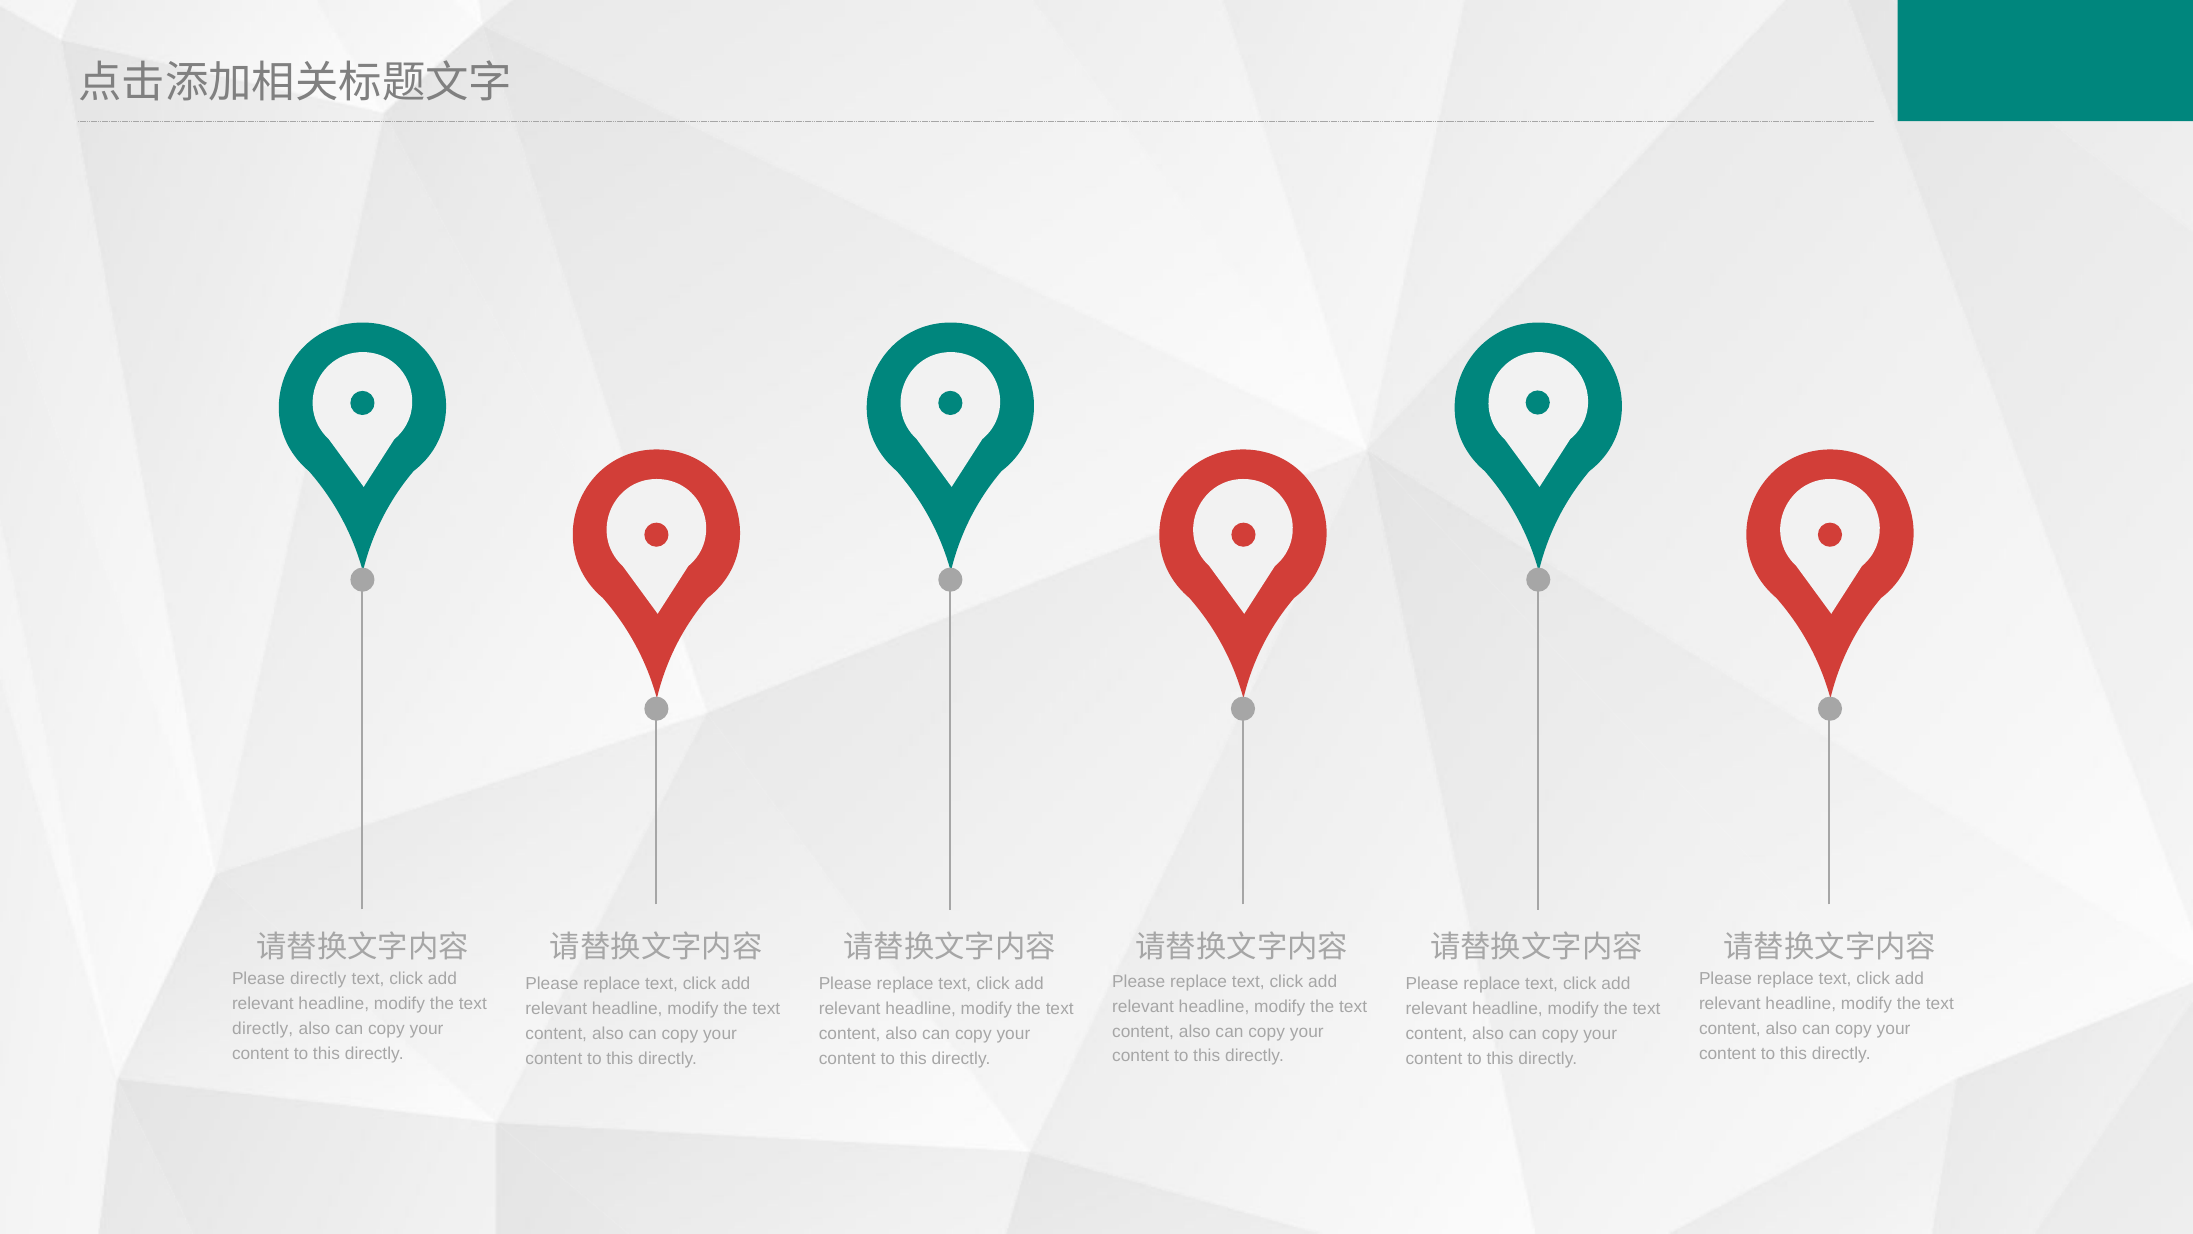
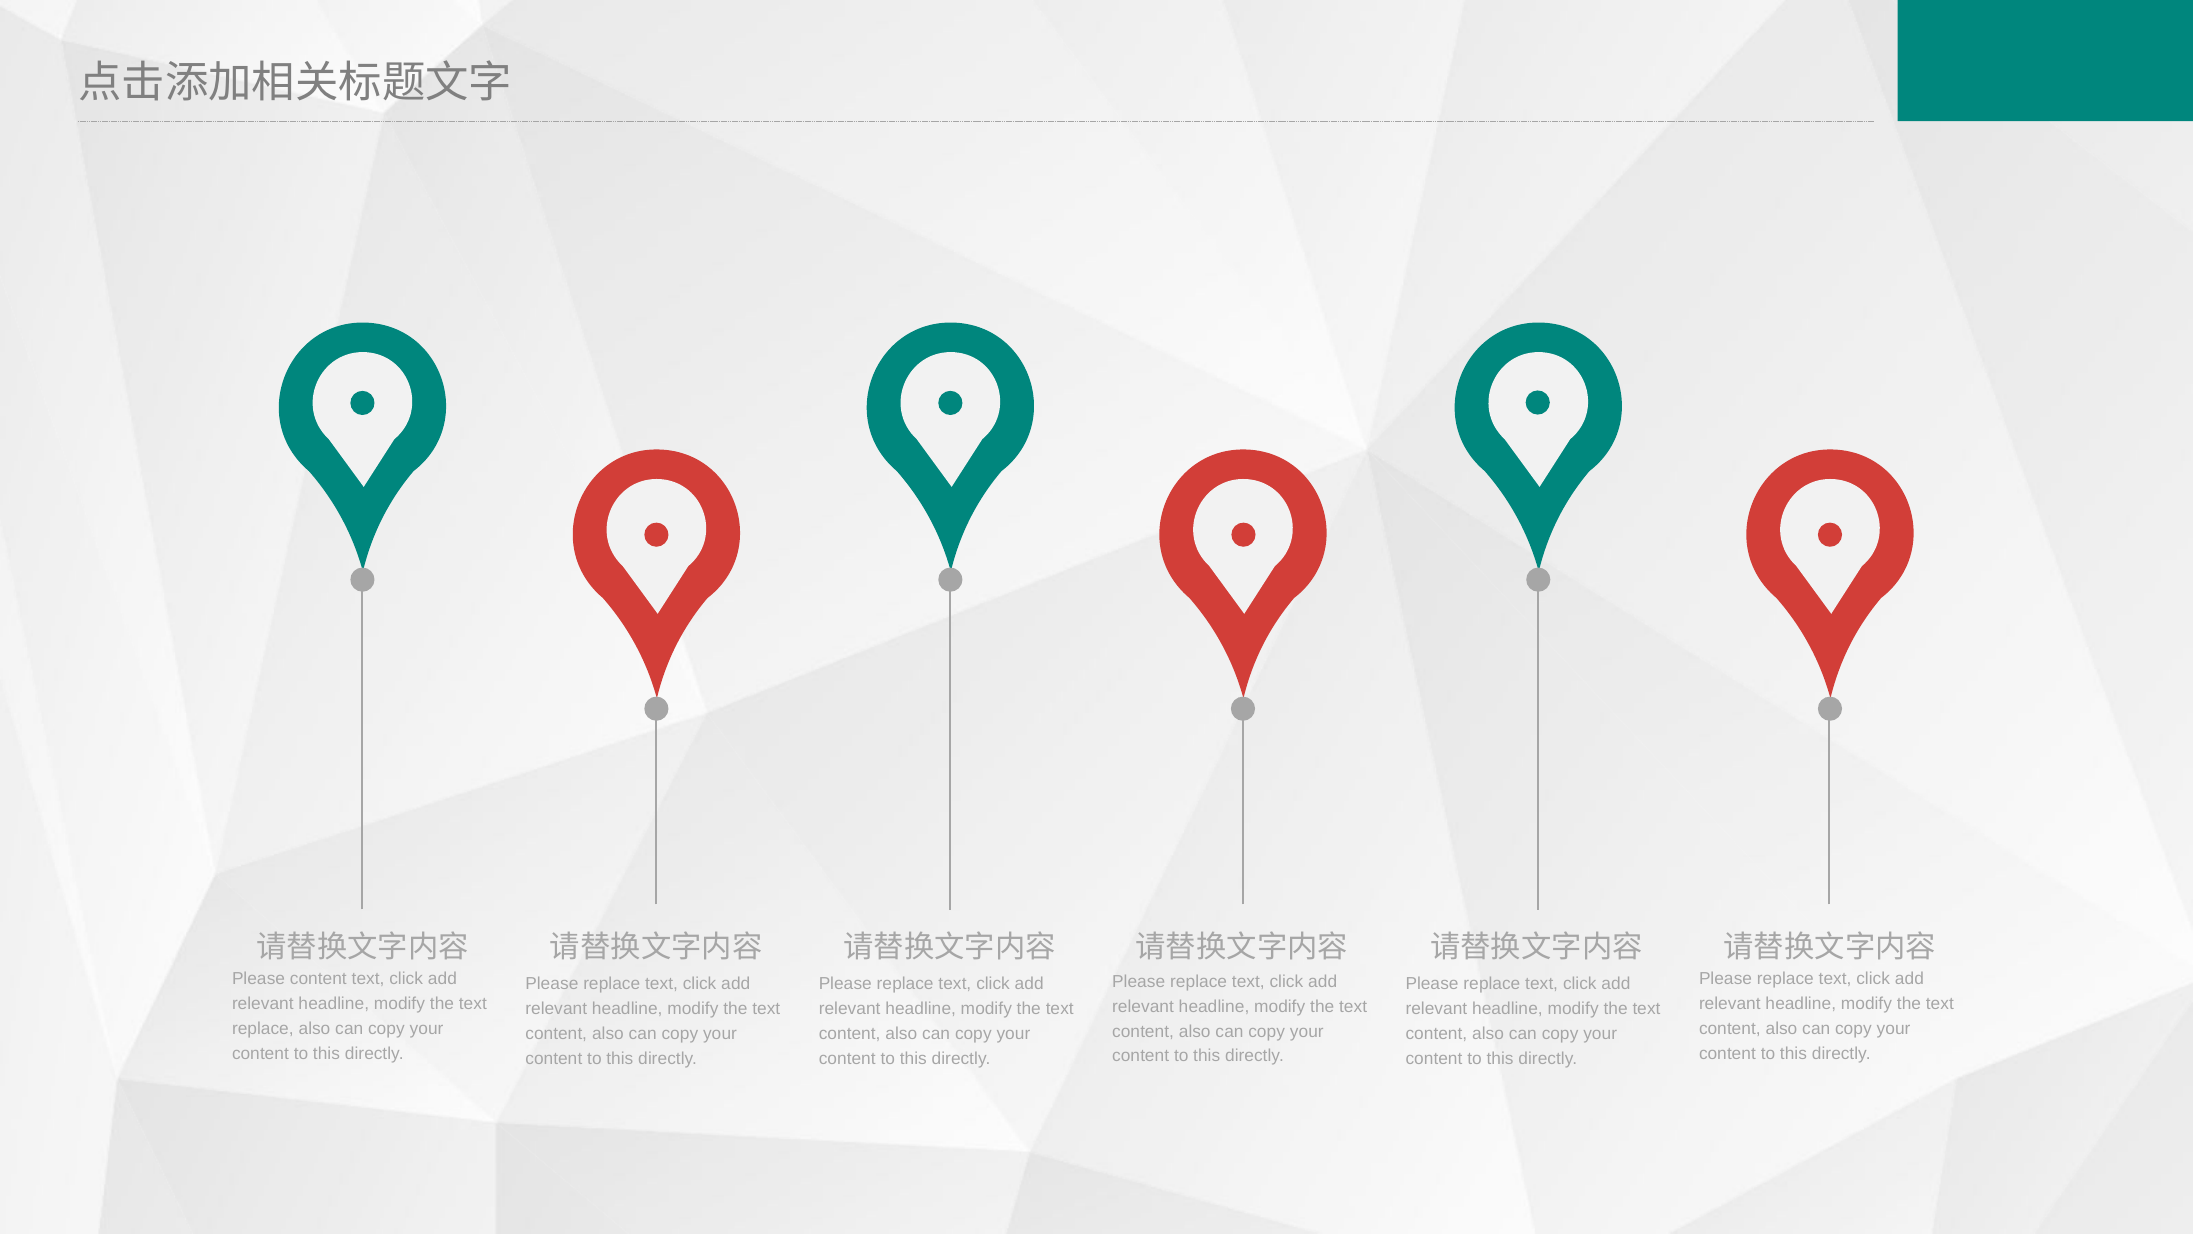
Please directly: directly -> content
directly at (263, 1029): directly -> replace
